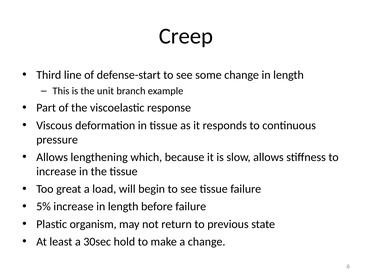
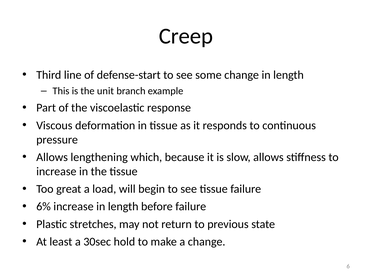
5%: 5% -> 6%
organism: organism -> stretches
